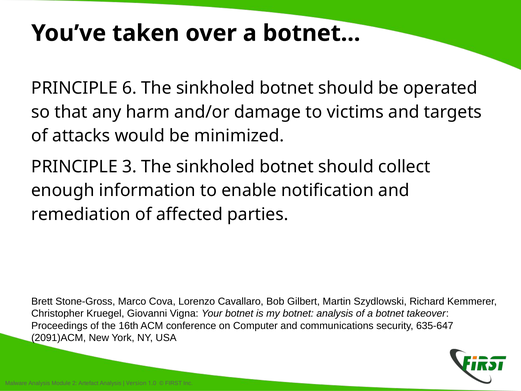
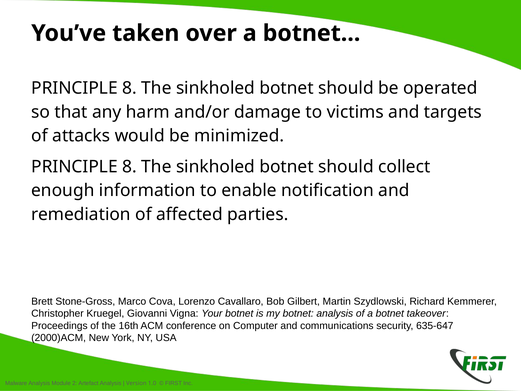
6 at (130, 88): 6 -> 8
3 at (130, 167): 3 -> 8
2091)ACM: 2091)ACM -> 2000)ACM
